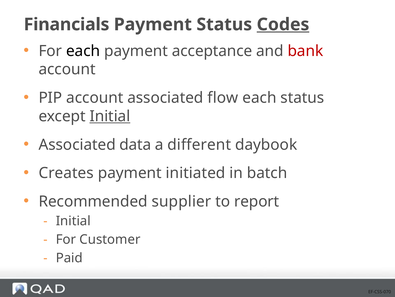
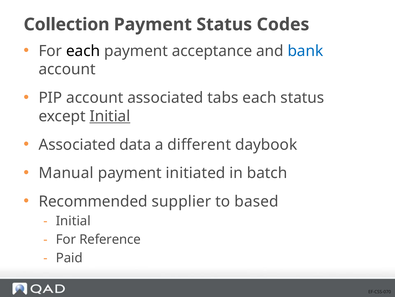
Financials: Financials -> Collection
Codes underline: present -> none
bank colour: red -> blue
flow: flow -> tabs
Creates: Creates -> Manual
report: report -> based
Customer: Customer -> Reference
